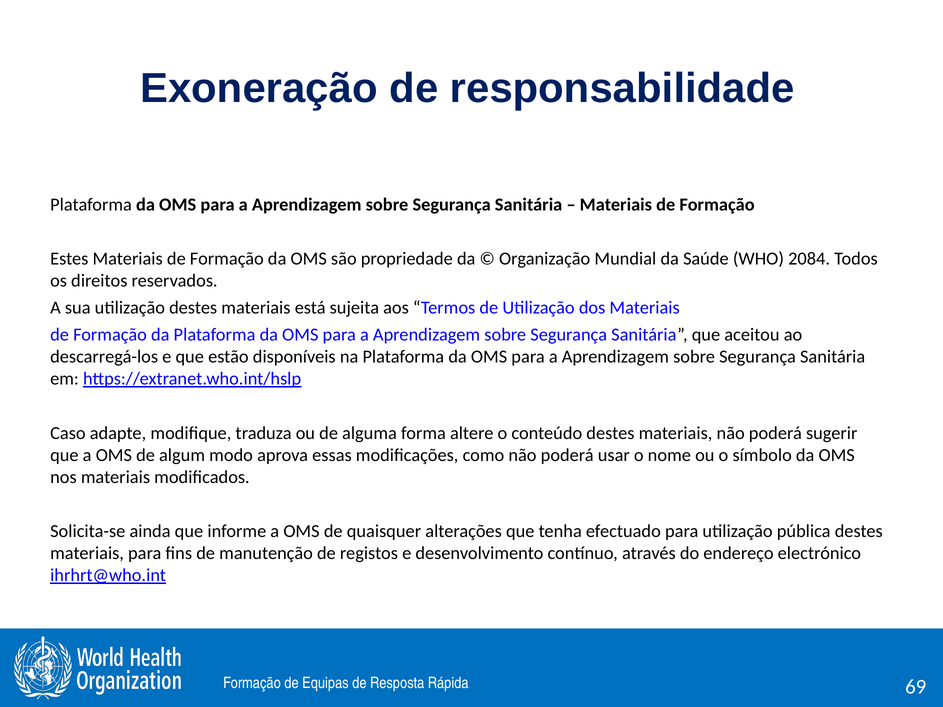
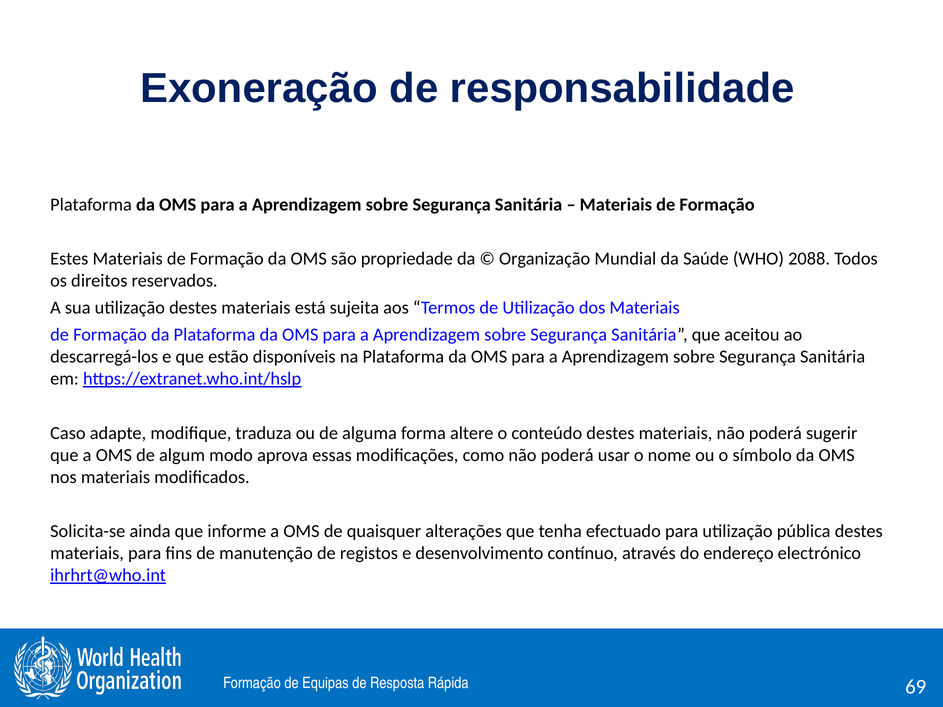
2084: 2084 -> 2088
